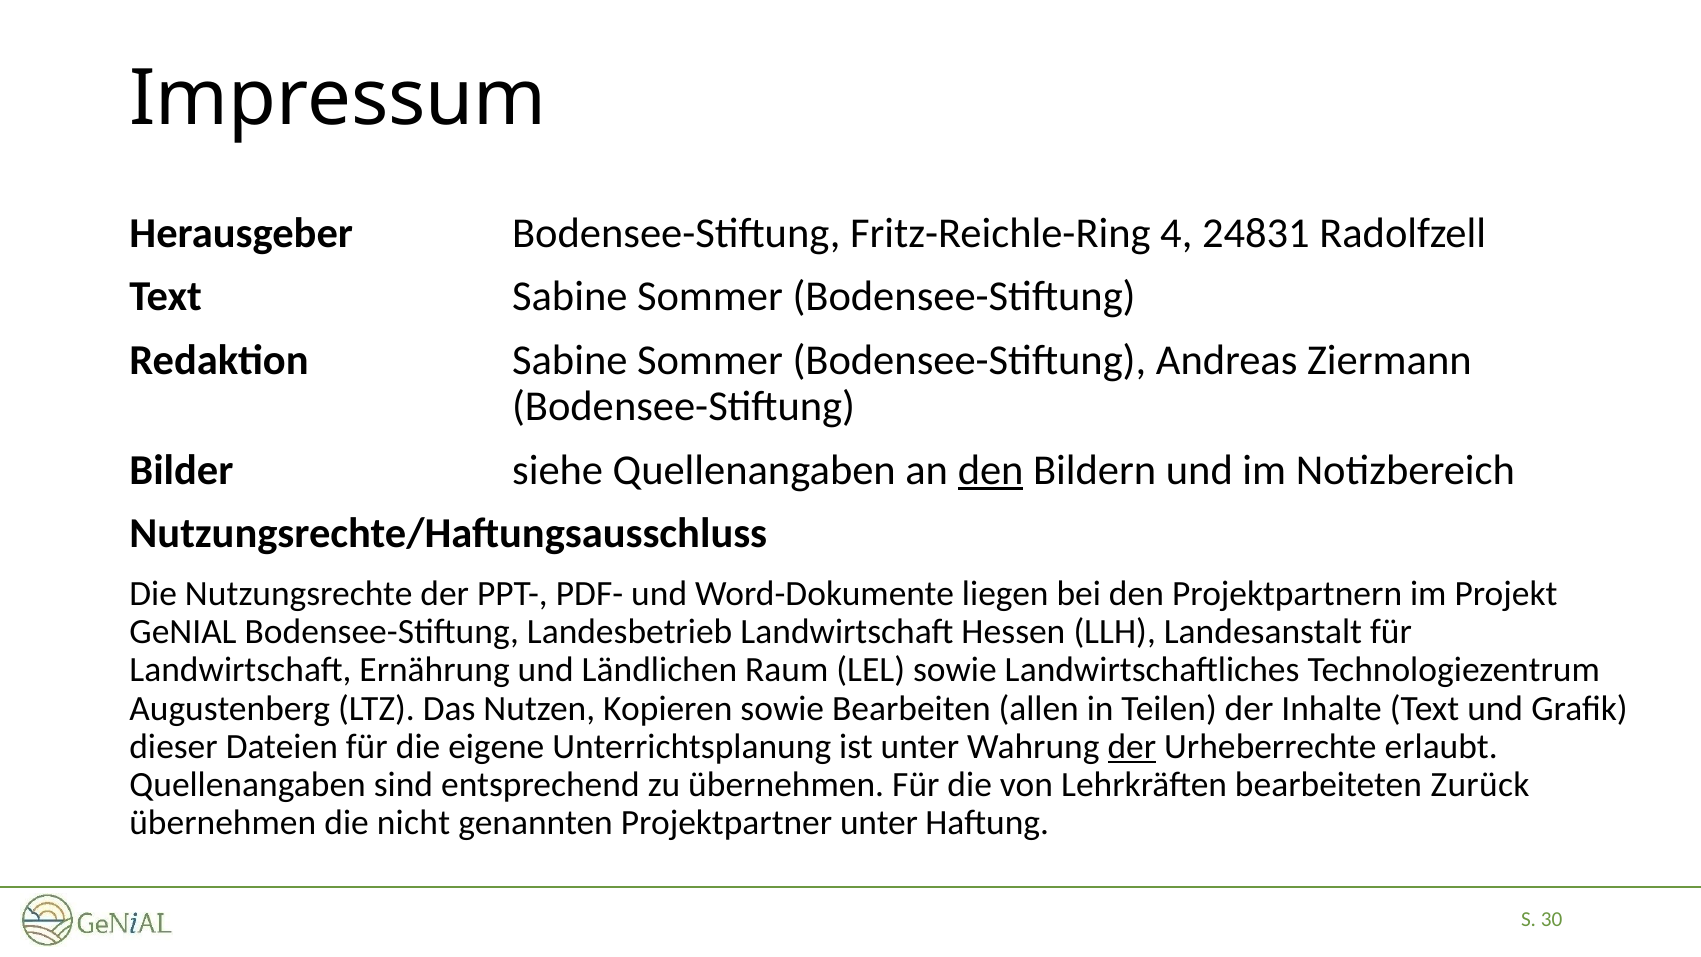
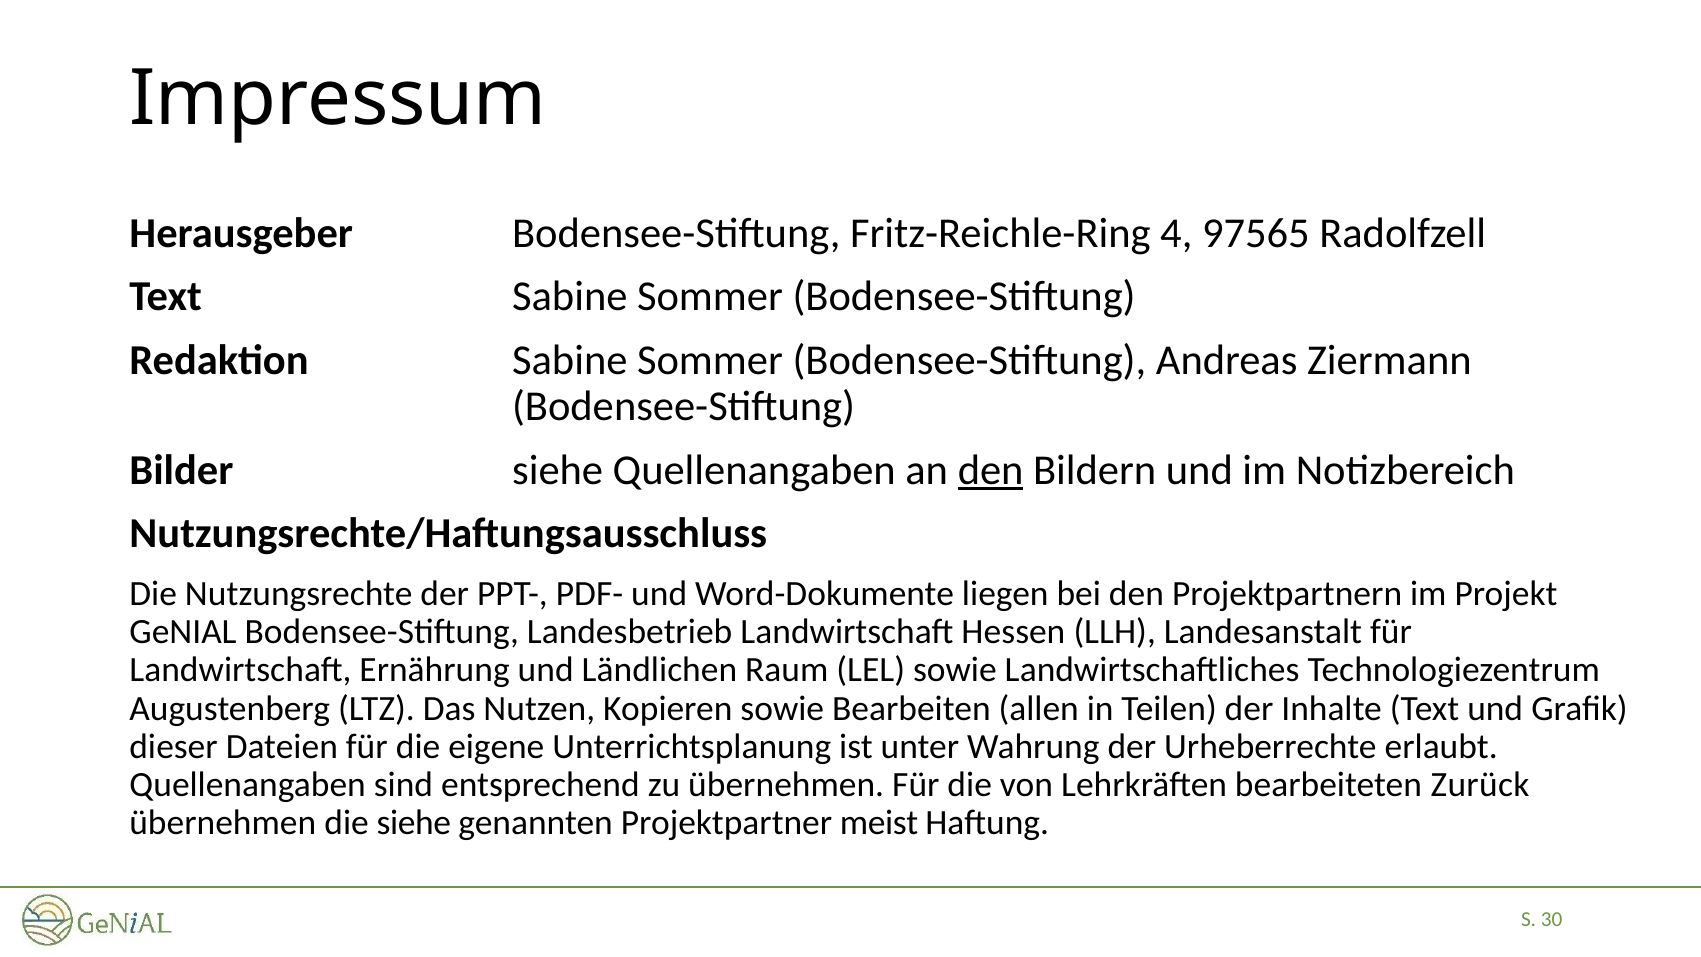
24831: 24831 -> 97565
der at (1132, 747) underline: present -> none
die nicht: nicht -> siehe
Projektpartner unter: unter -> meist
